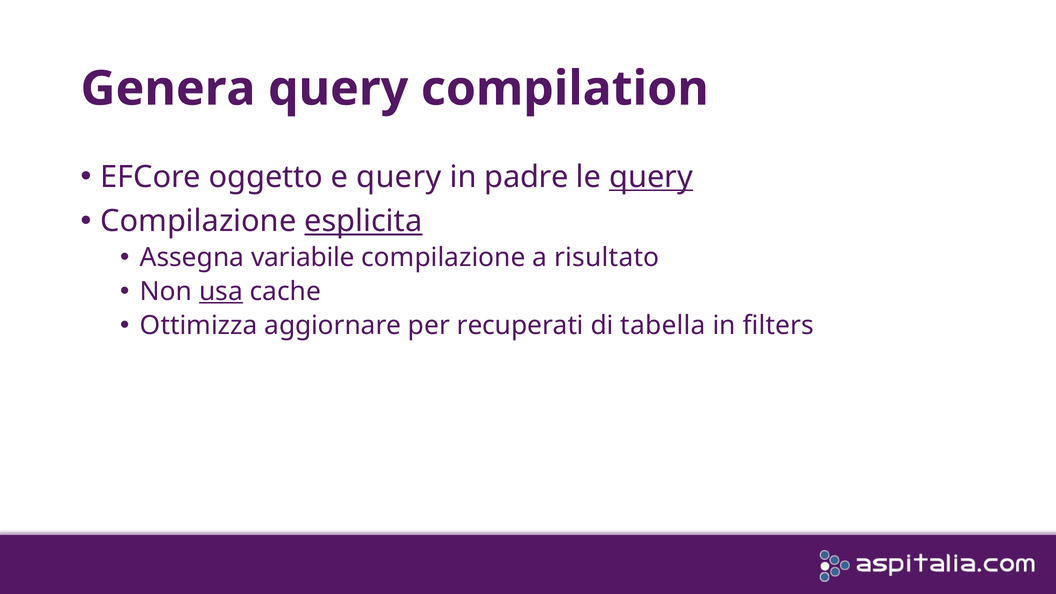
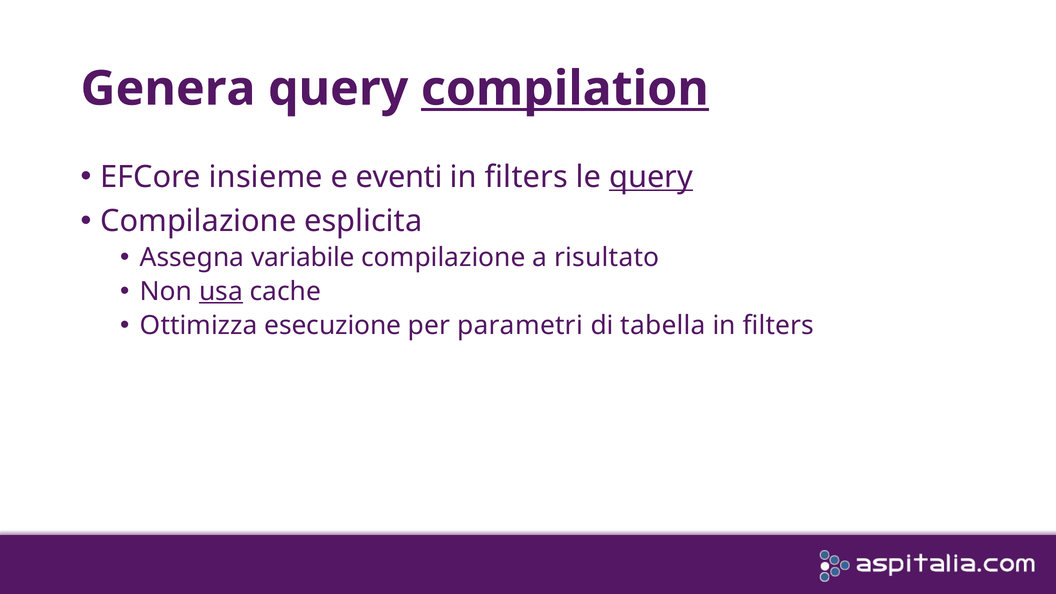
compilation underline: none -> present
oggetto: oggetto -> insieme
e query: query -> eventi
padre at (526, 177): padre -> filters
esplicita underline: present -> none
aggiornare: aggiornare -> esecuzione
recuperati: recuperati -> parametri
